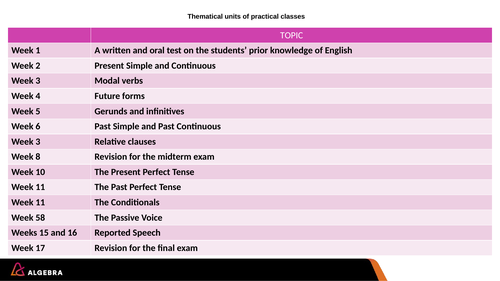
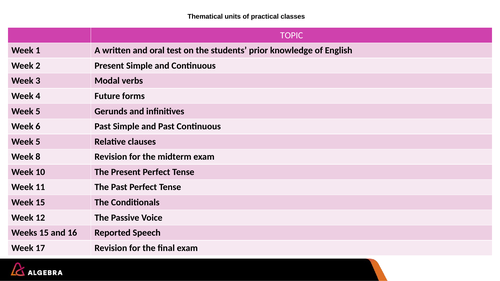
3 at (38, 142): 3 -> 5
11 at (40, 203): 11 -> 15
58: 58 -> 12
